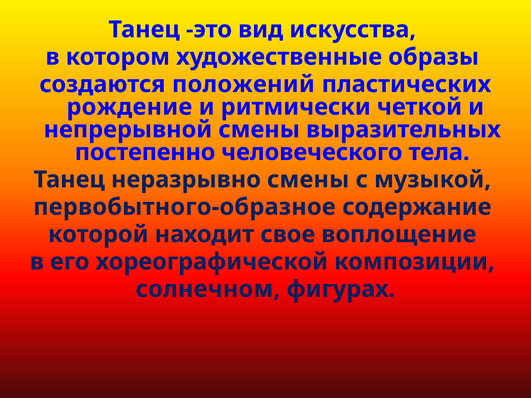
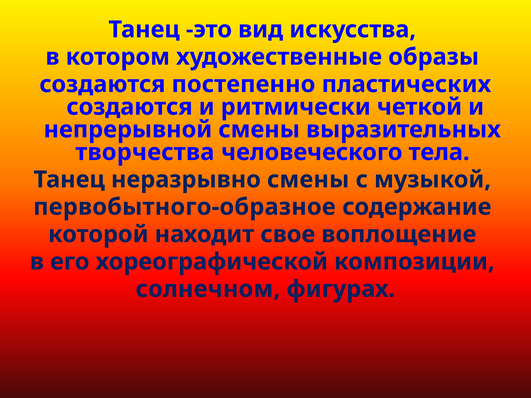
положений: положений -> постепенно
рождение at (129, 107): рождение -> создаются
постепенно: постепенно -> творчества
